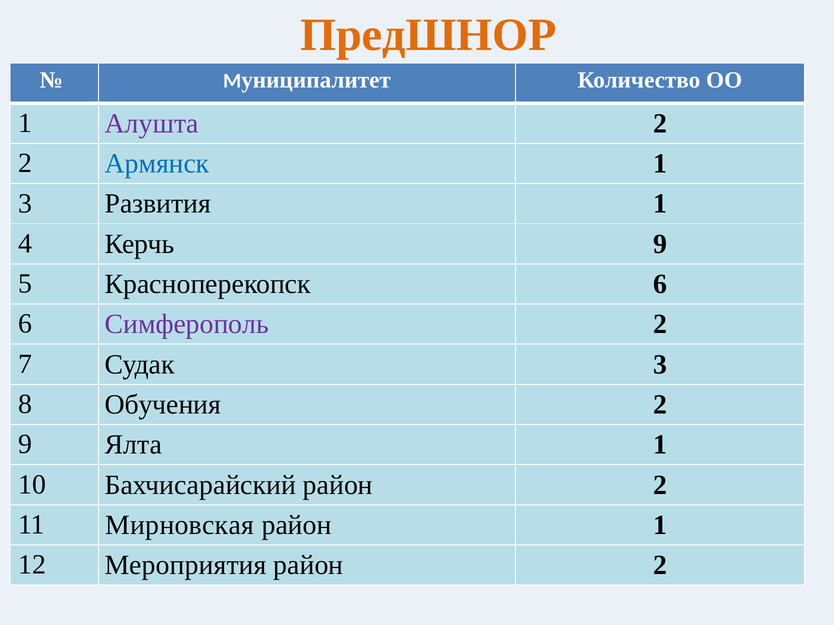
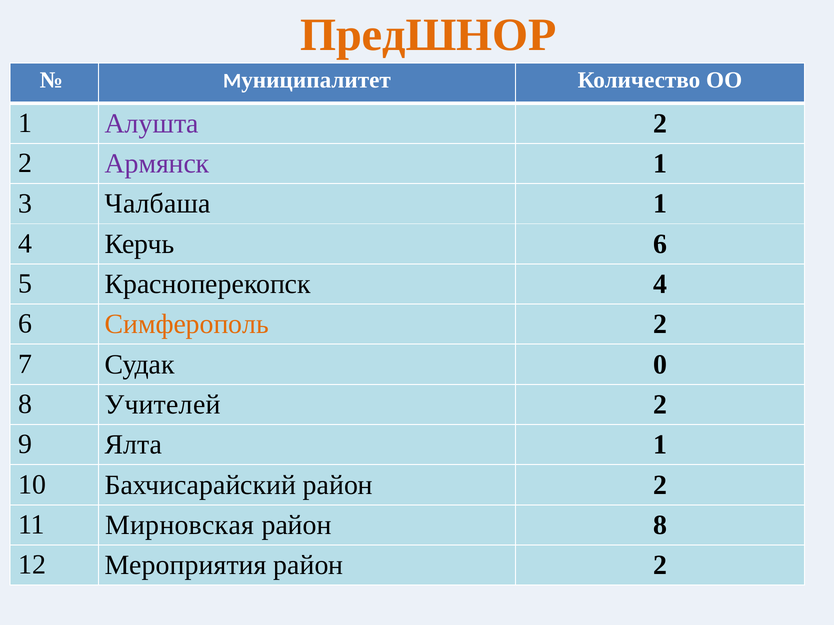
Армянск colour: blue -> purple
Развития: Развития -> Чалбаша
Керчь 9: 9 -> 6
Красноперекопск 6: 6 -> 4
Симферополь colour: purple -> orange
Судак 3: 3 -> 0
Обучения: Обучения -> Учителей
район 1: 1 -> 8
